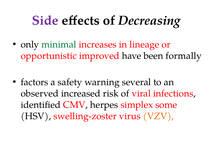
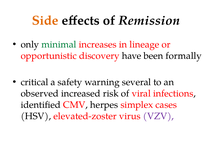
Side colour: purple -> orange
Decreasing: Decreasing -> Remission
improved: improved -> discovery
factors: factors -> critical
some: some -> cases
swelling-zoster: swelling-zoster -> elevated-zoster
VZV colour: orange -> purple
